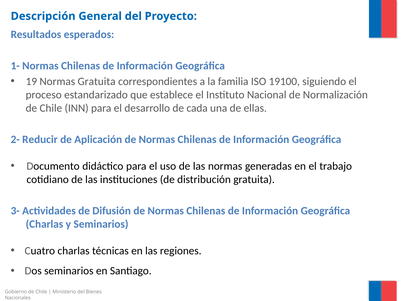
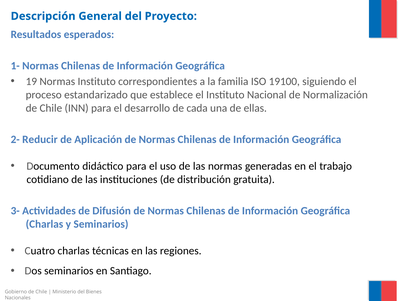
Normas Gratuita: Gratuita -> Instituto
